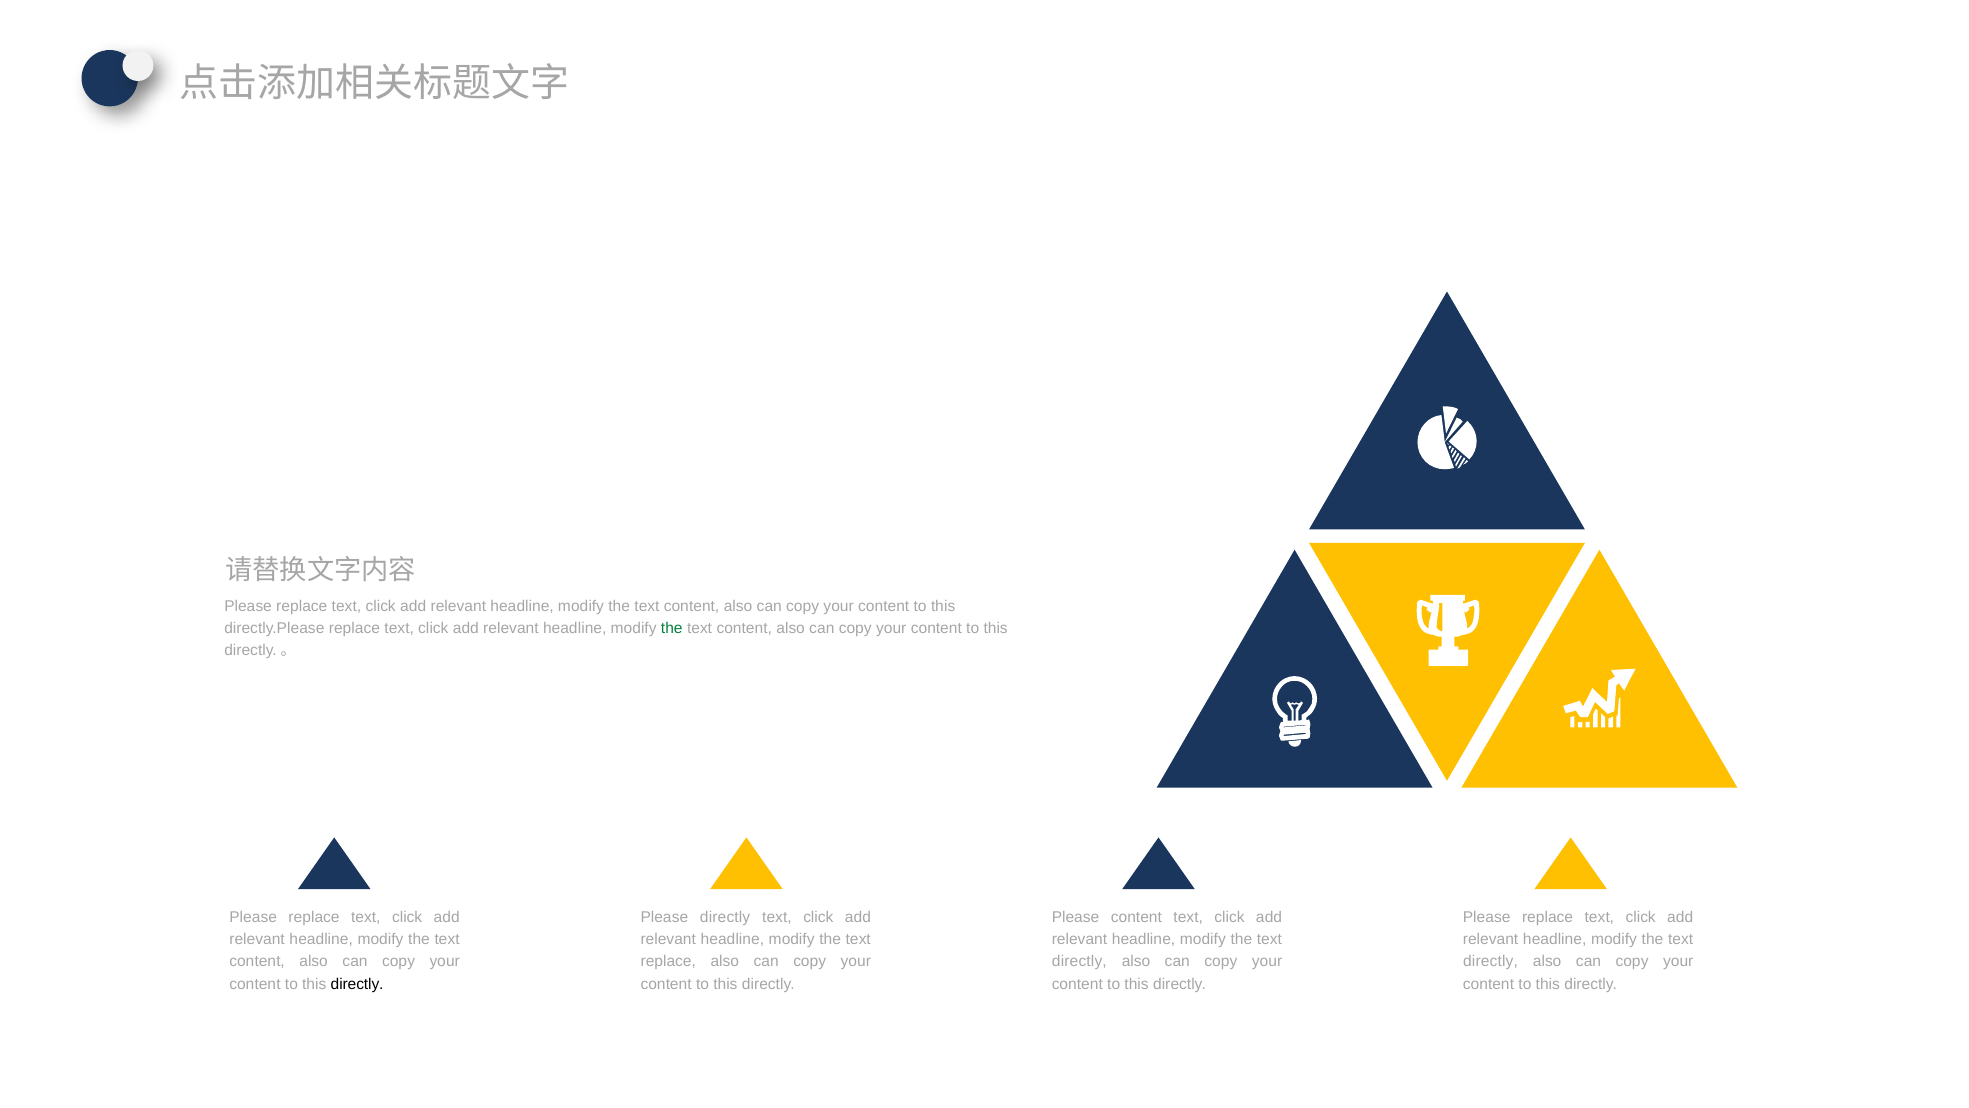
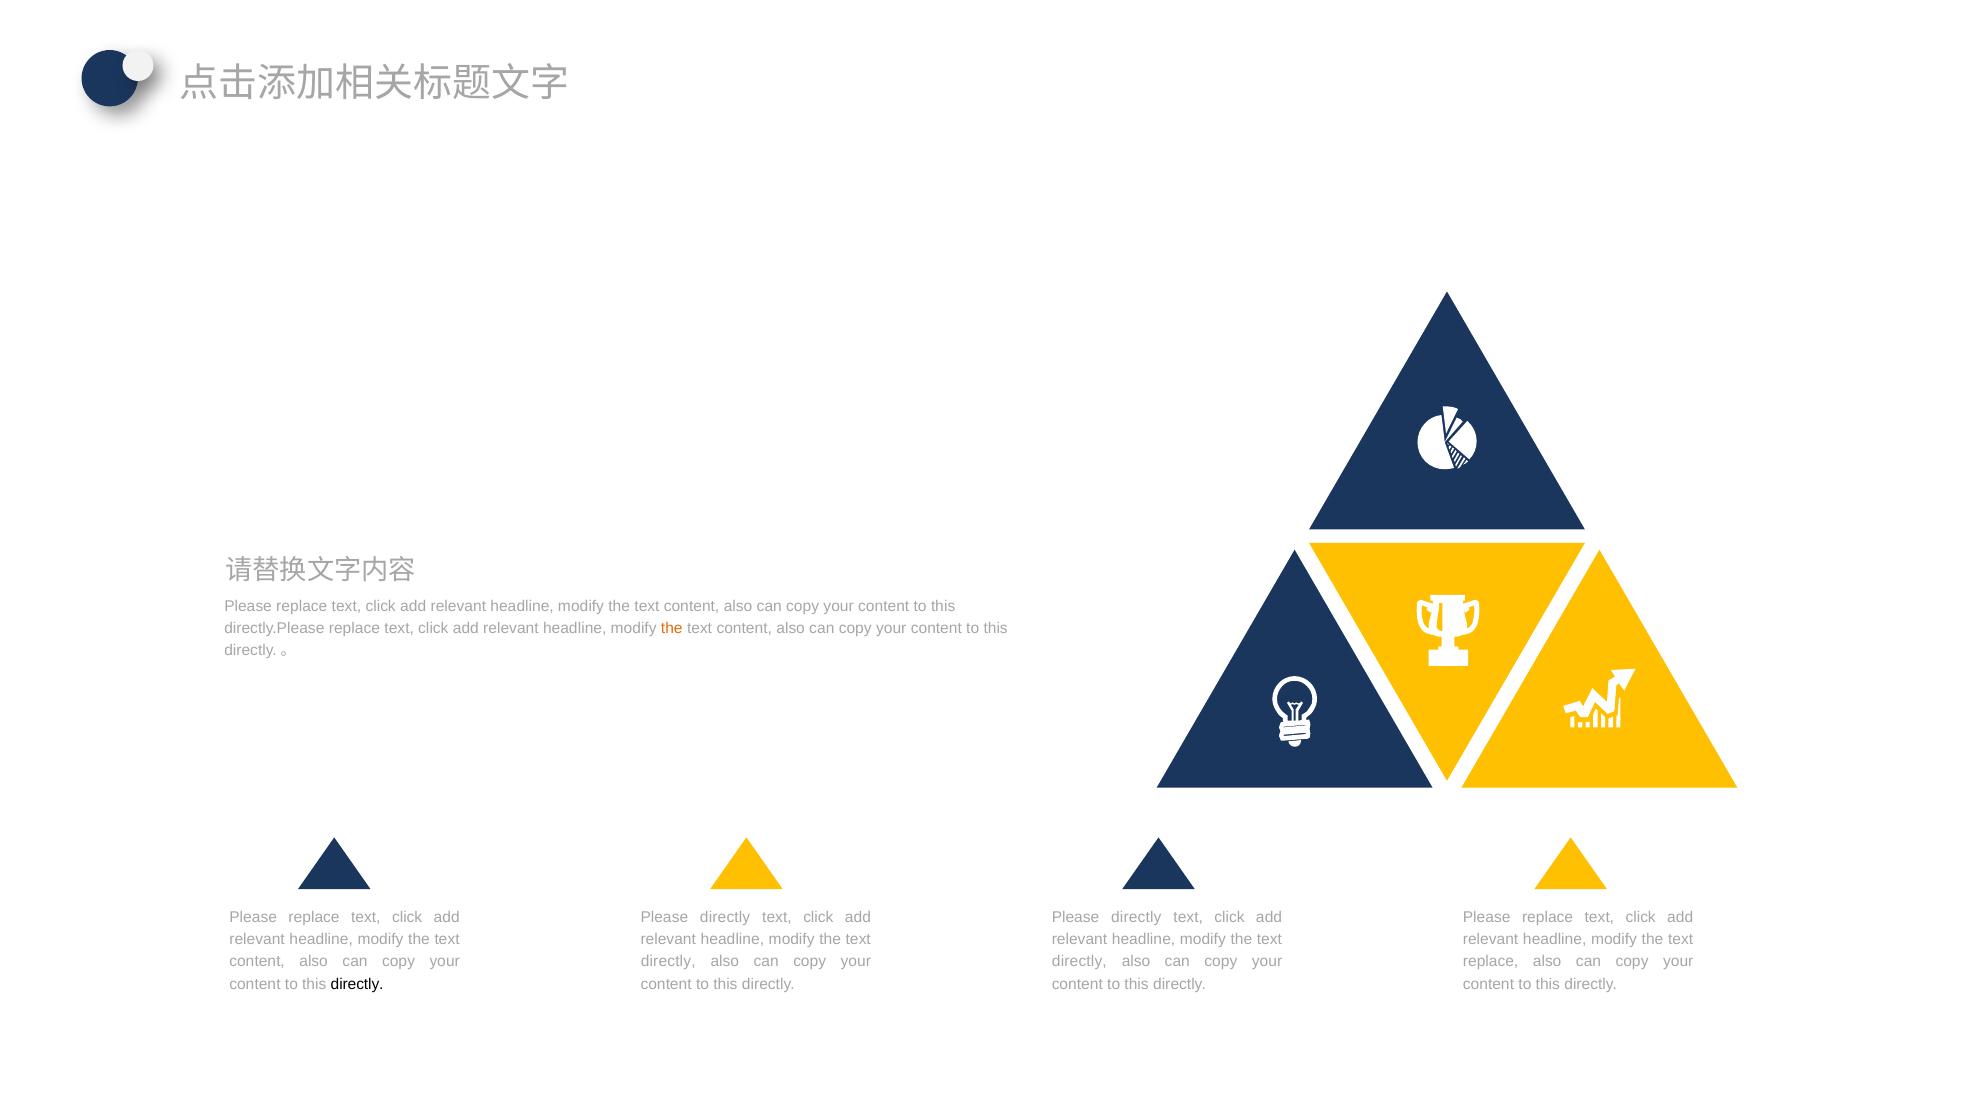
the at (672, 628) colour: green -> orange
content at (1136, 917): content -> directly
replace at (668, 961): replace -> directly
directly at (1491, 961): directly -> replace
